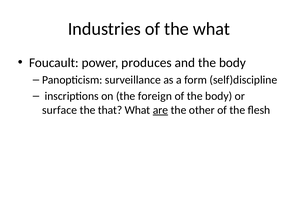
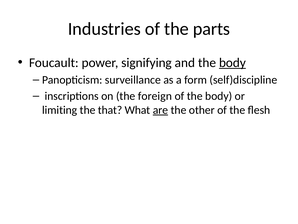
the what: what -> parts
produces: produces -> signifying
body at (232, 63) underline: none -> present
surface: surface -> limiting
